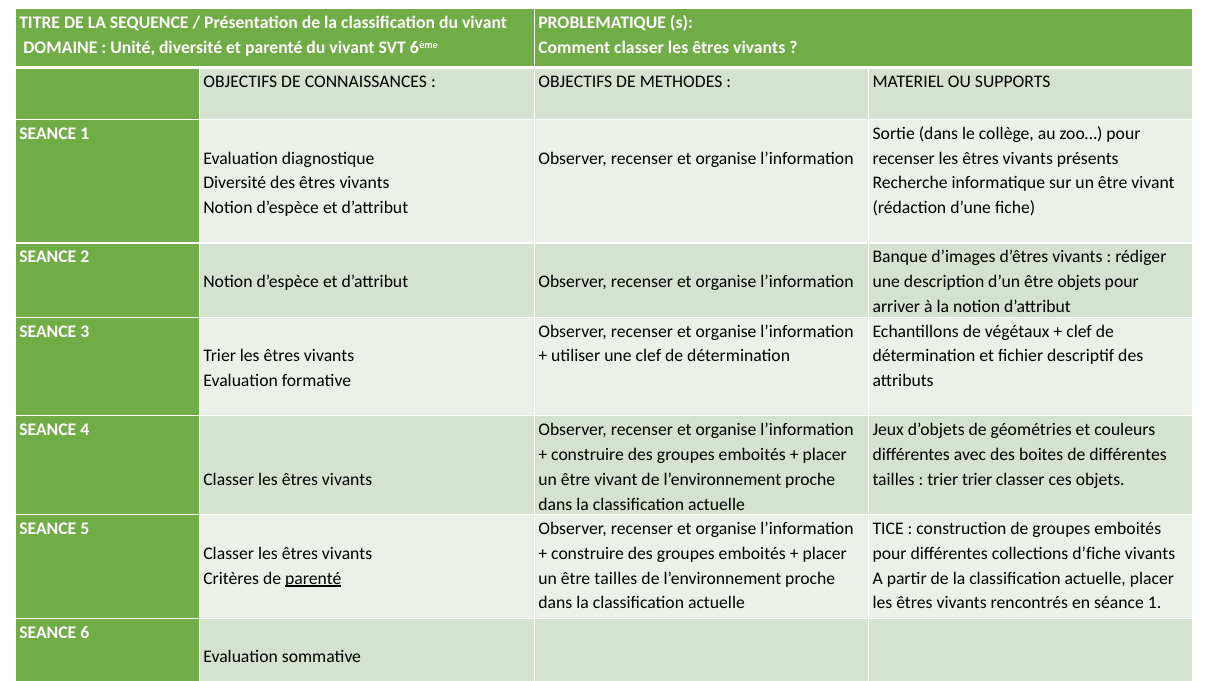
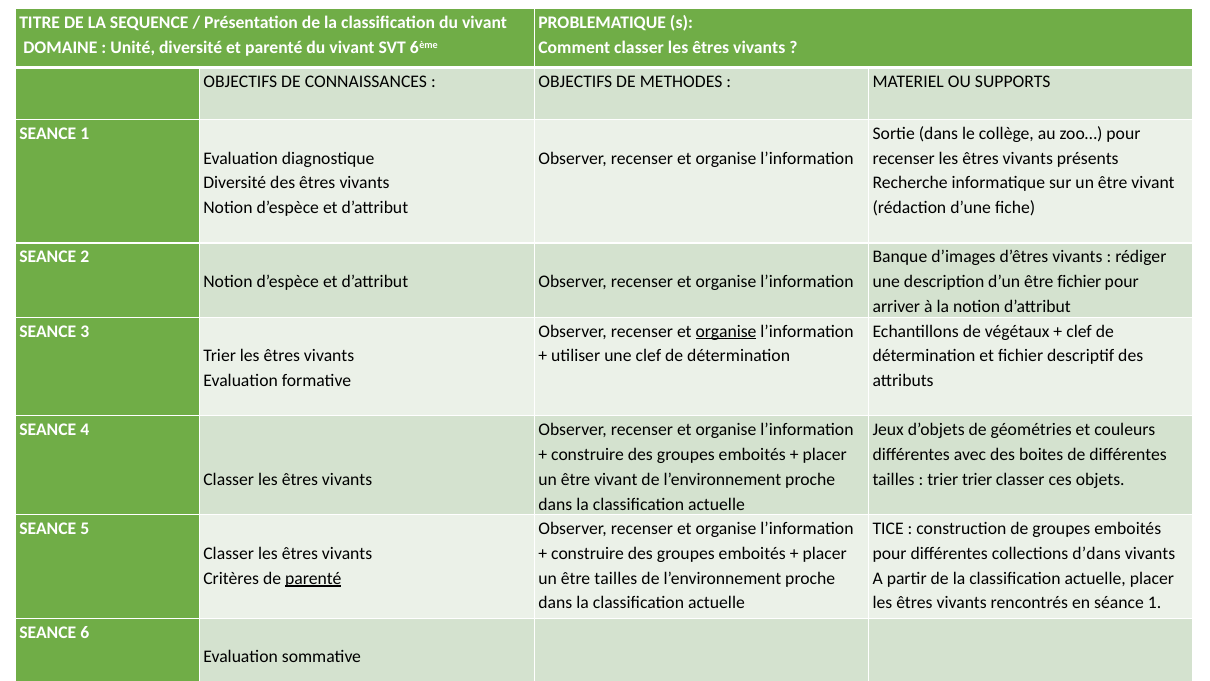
être objets: objets -> fichier
organise at (726, 331) underline: none -> present
d’fiche: d’fiche -> d’dans
